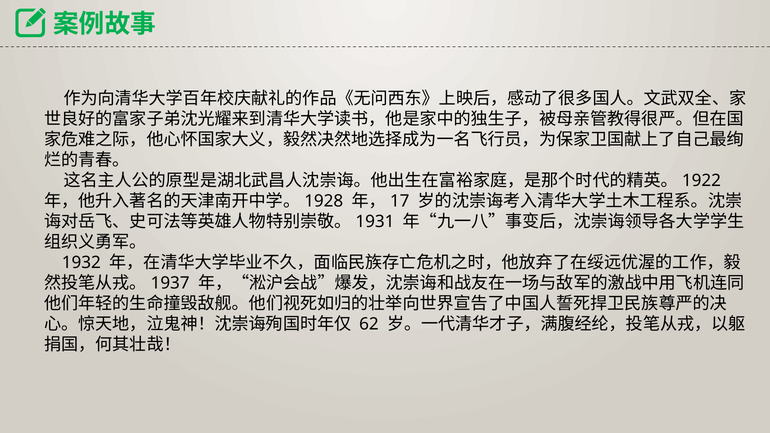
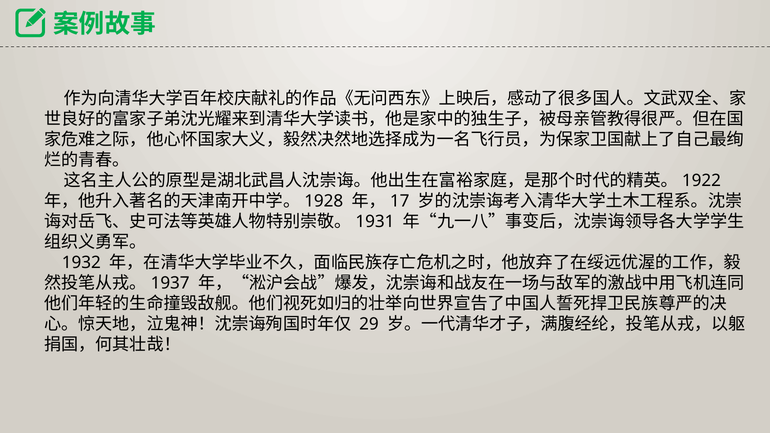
62: 62 -> 29
